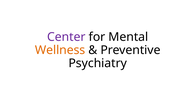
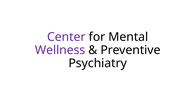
Wellness colour: orange -> purple
